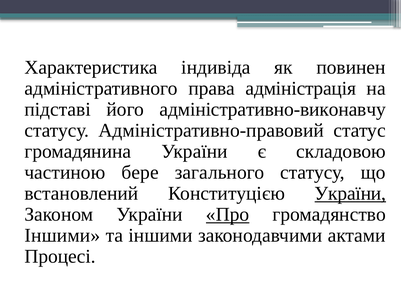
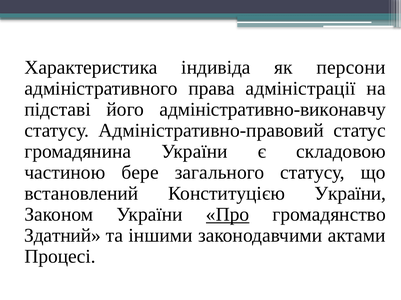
повинен: повинен -> персони
адміністрація: адміністрація -> адміністрації
України at (350, 194) underline: present -> none
Іншими at (62, 236): Іншими -> Здатний
